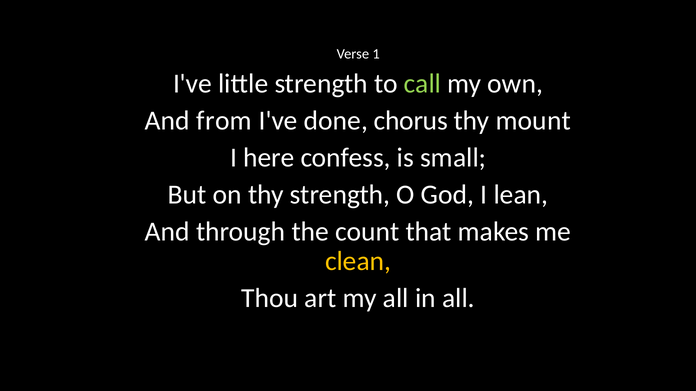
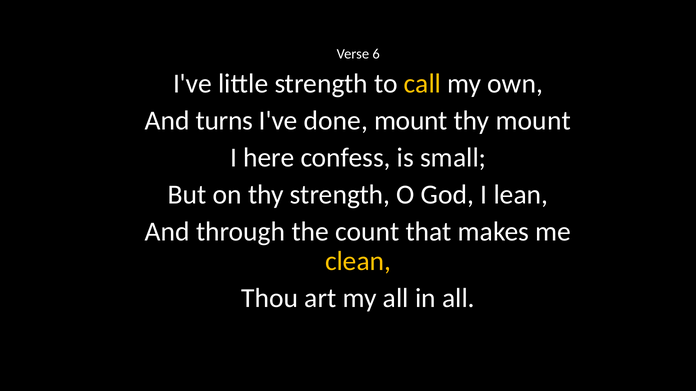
1: 1 -> 6
call colour: light green -> yellow
from: from -> turns
done chorus: chorus -> mount
